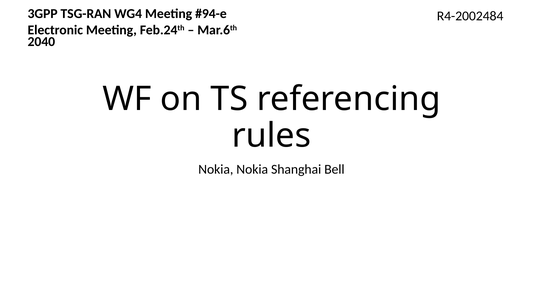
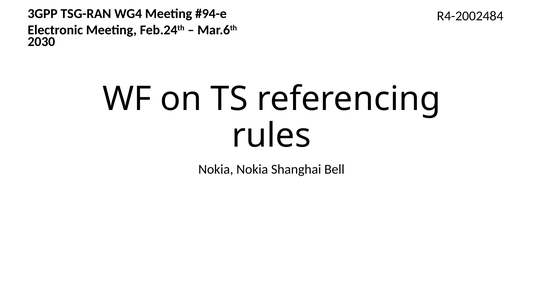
2040: 2040 -> 2030
